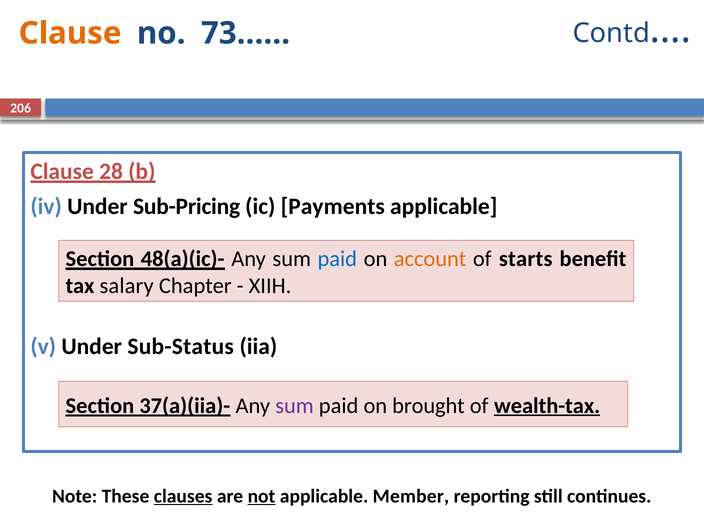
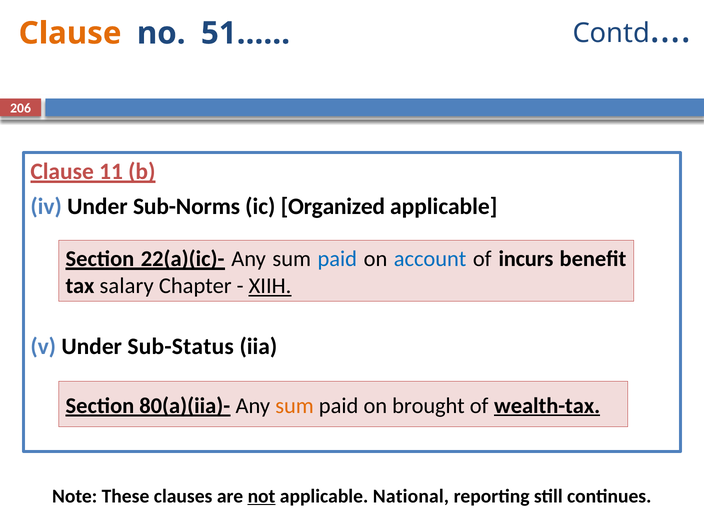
73……: 73…… -> 51……
28: 28 -> 11
Sub-Pricing: Sub-Pricing -> Sub-Norms
Payments: Payments -> Organized
48(a)(ic)-: 48(a)(ic)- -> 22(a)(ic)-
account colour: orange -> blue
starts: starts -> incurs
XIIH underline: none -> present
37(a)(iia)-: 37(a)(iia)- -> 80(a)(iia)-
sum at (295, 406) colour: purple -> orange
clauses underline: present -> none
Member: Member -> National
